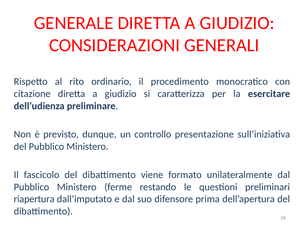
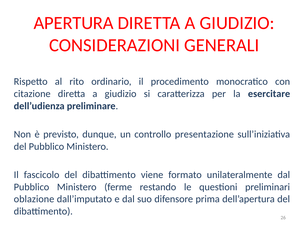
GENERALE: GENERALE -> APERTURA
riapertura: riapertura -> oblazione
